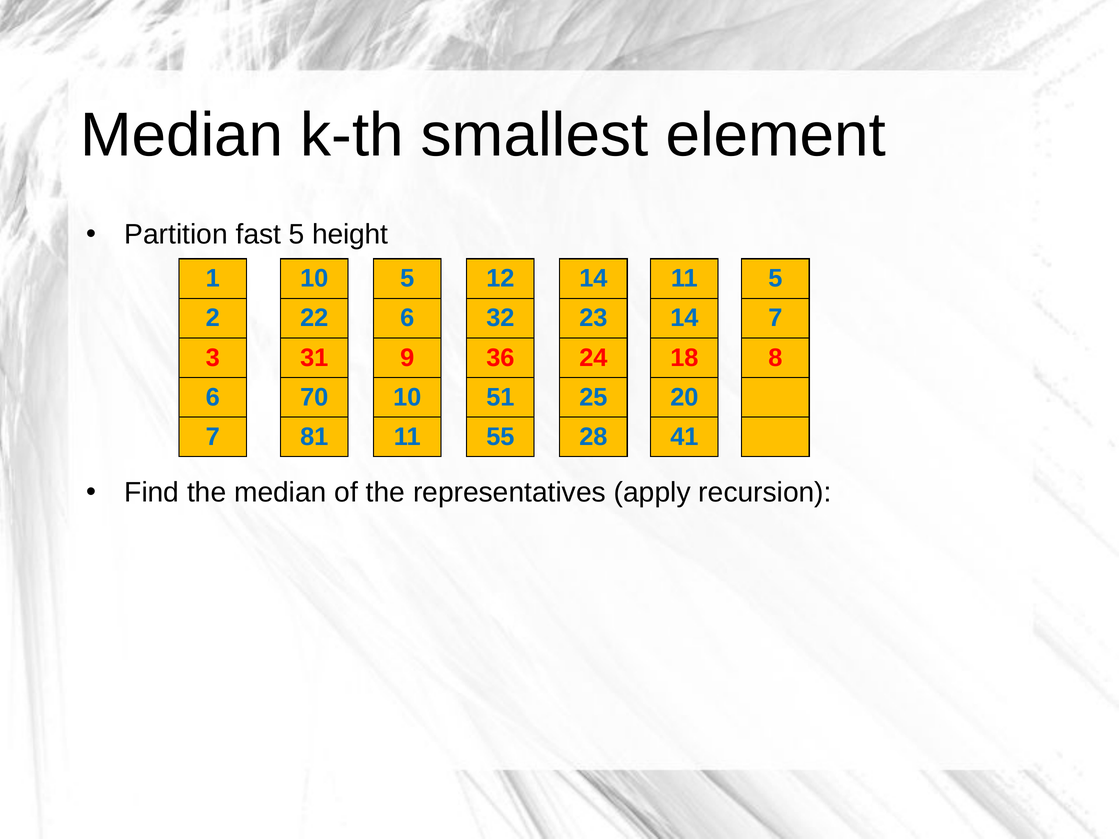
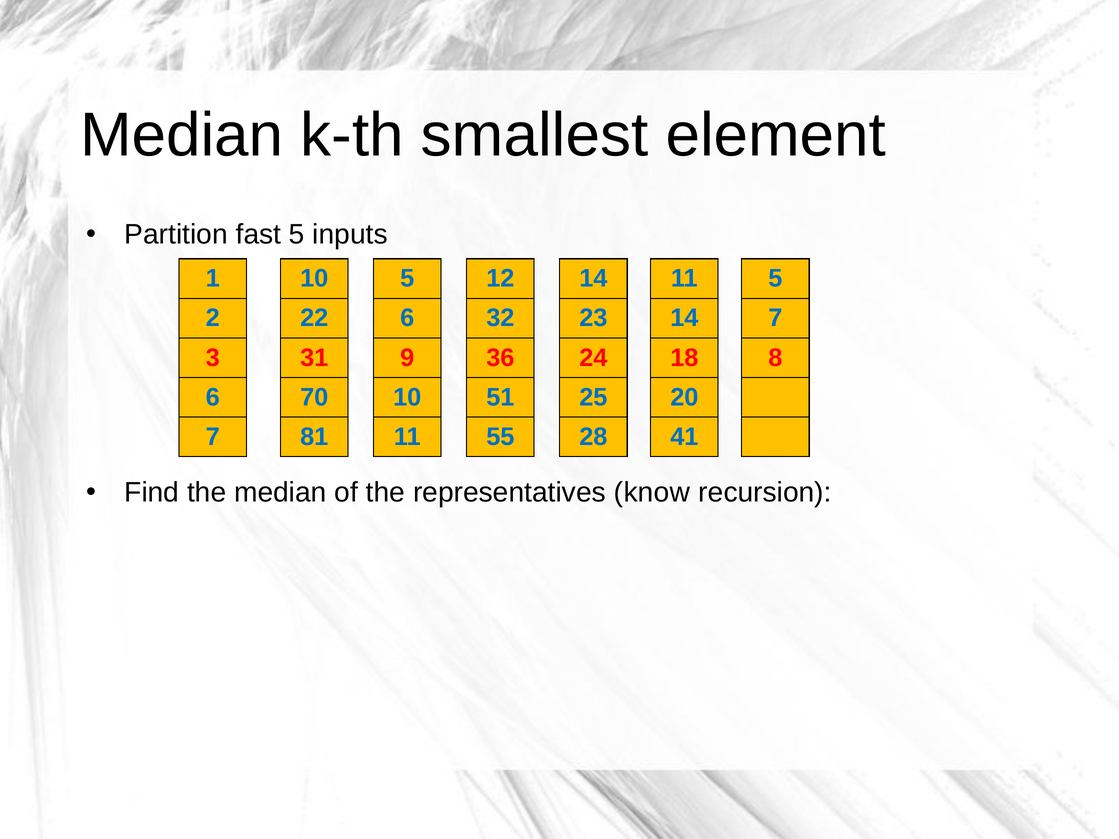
height: height -> inputs
apply: apply -> know
